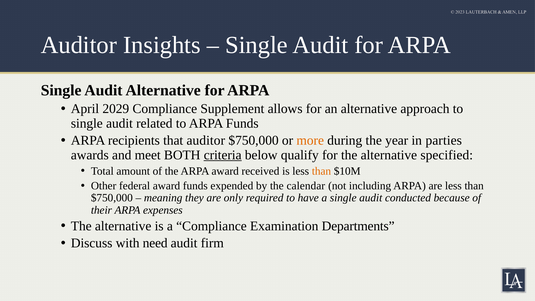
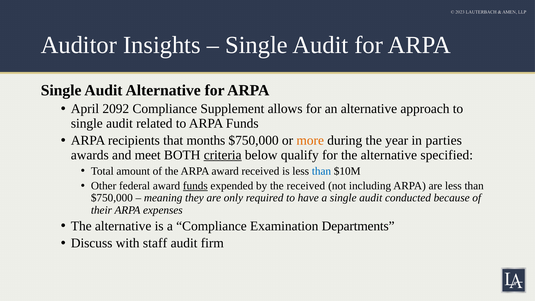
2029: 2029 -> 2092
that auditor: auditor -> months
than at (321, 171) colour: orange -> blue
funds at (195, 186) underline: none -> present
the calendar: calendar -> received
need: need -> staff
